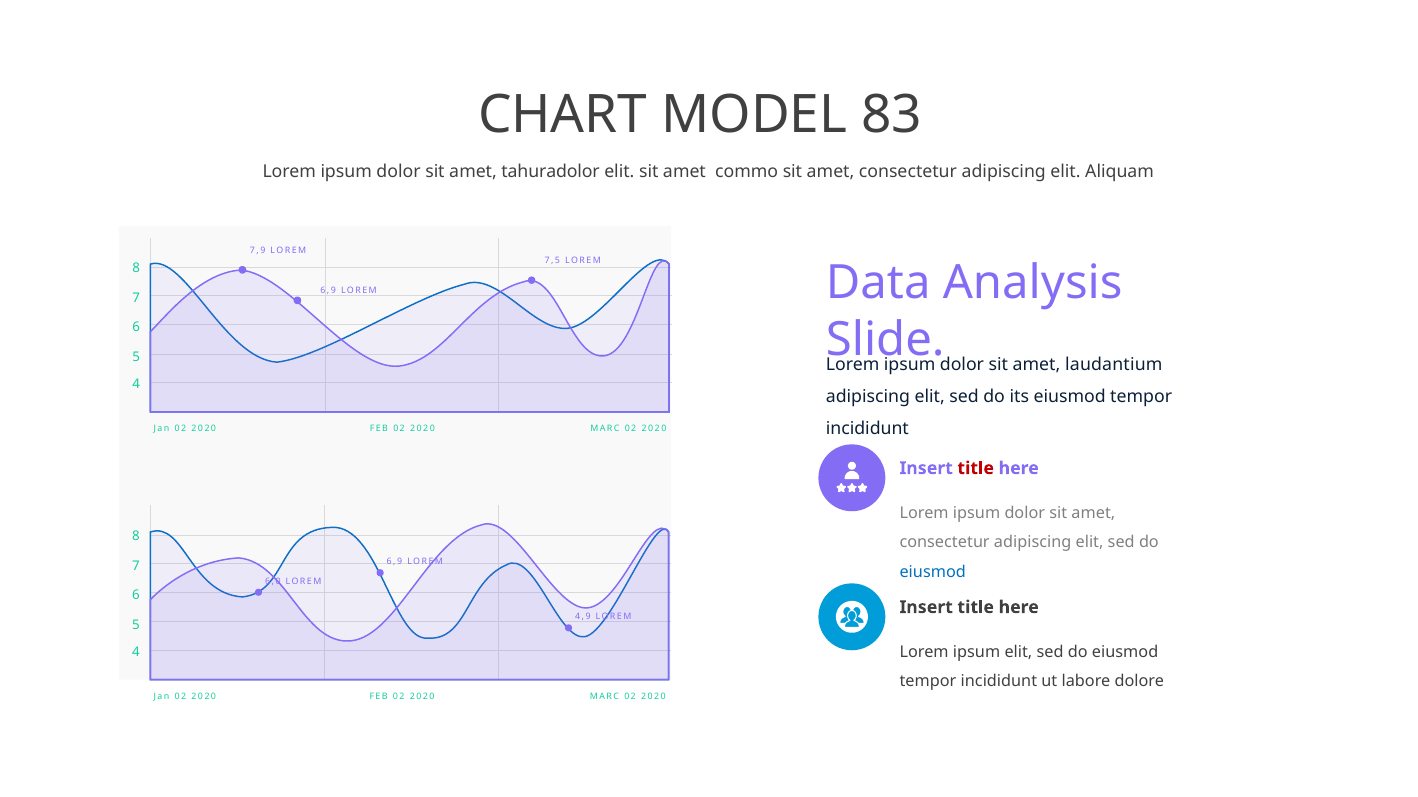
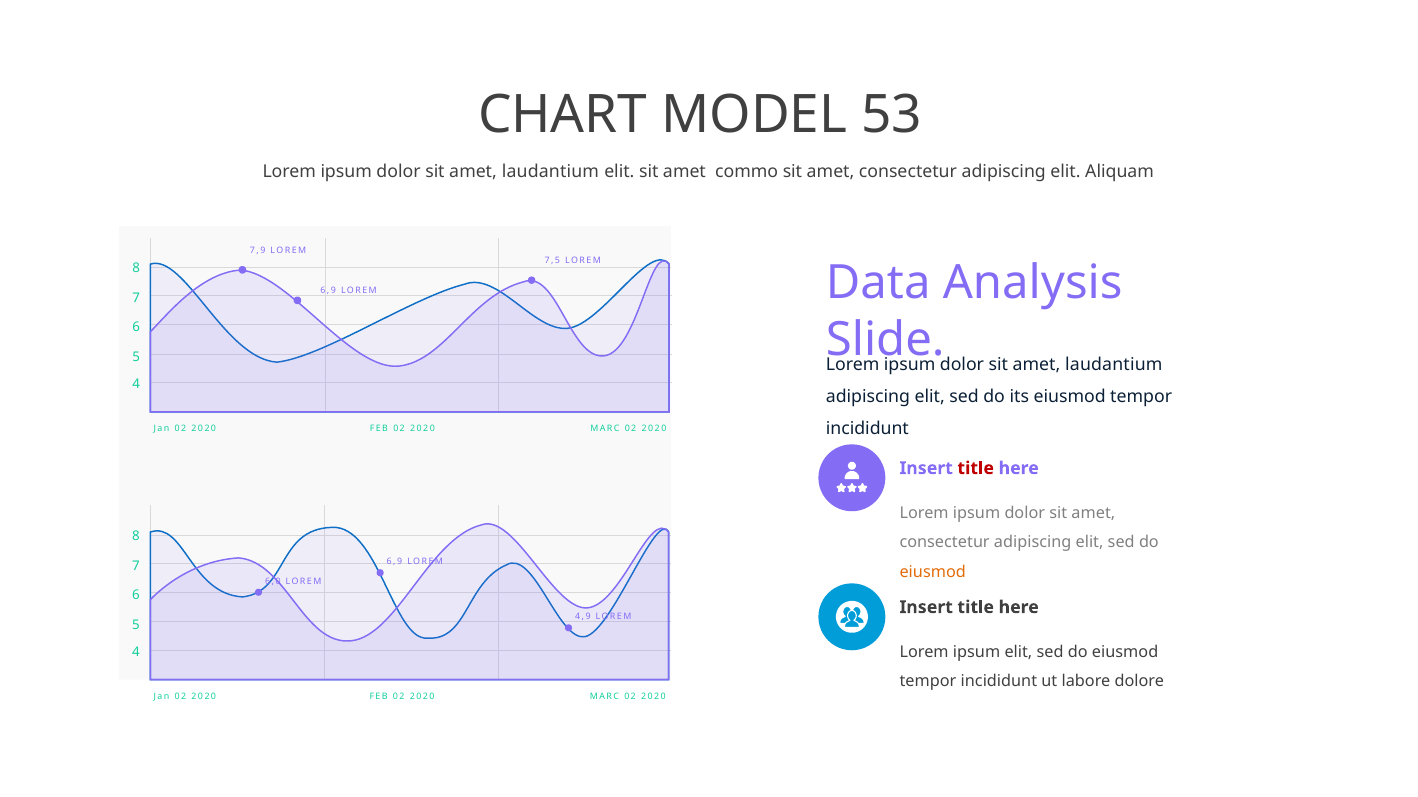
83: 83 -> 53
tahuradolor at (551, 172): tahuradolor -> laudantium
eiusmod at (933, 572) colour: blue -> orange
